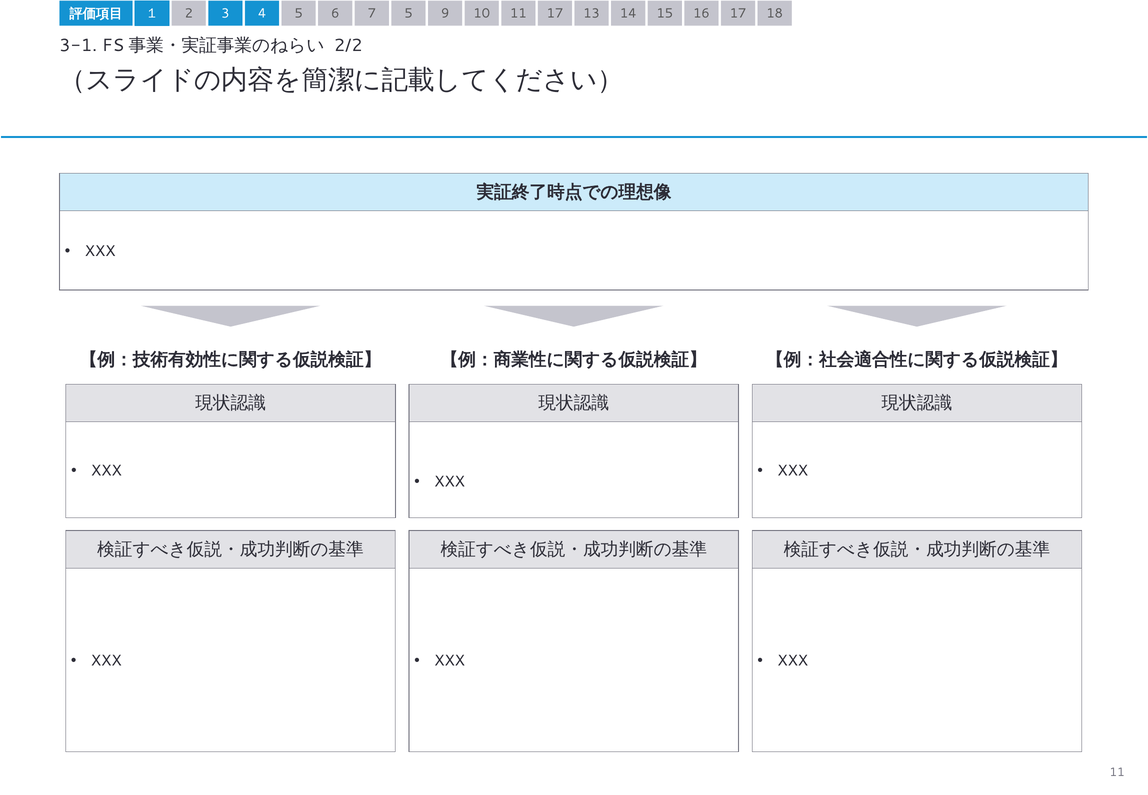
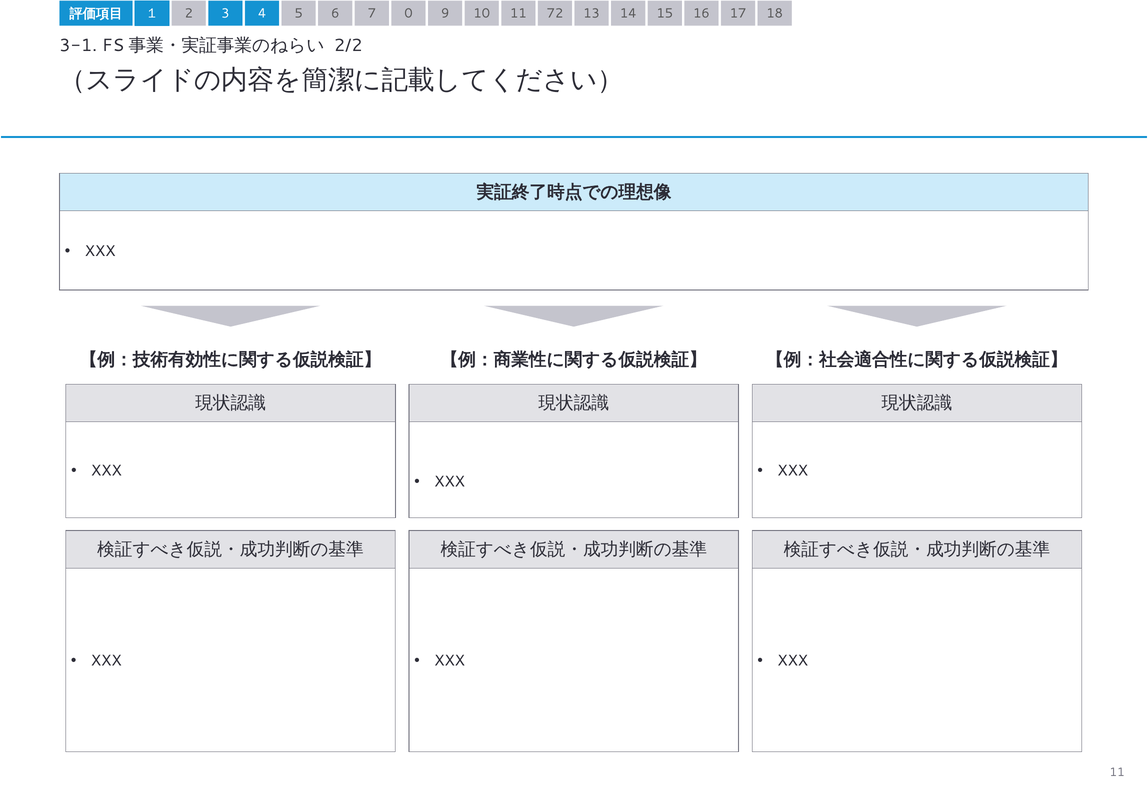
7 5: 5 -> 0
11 17: 17 -> 72
